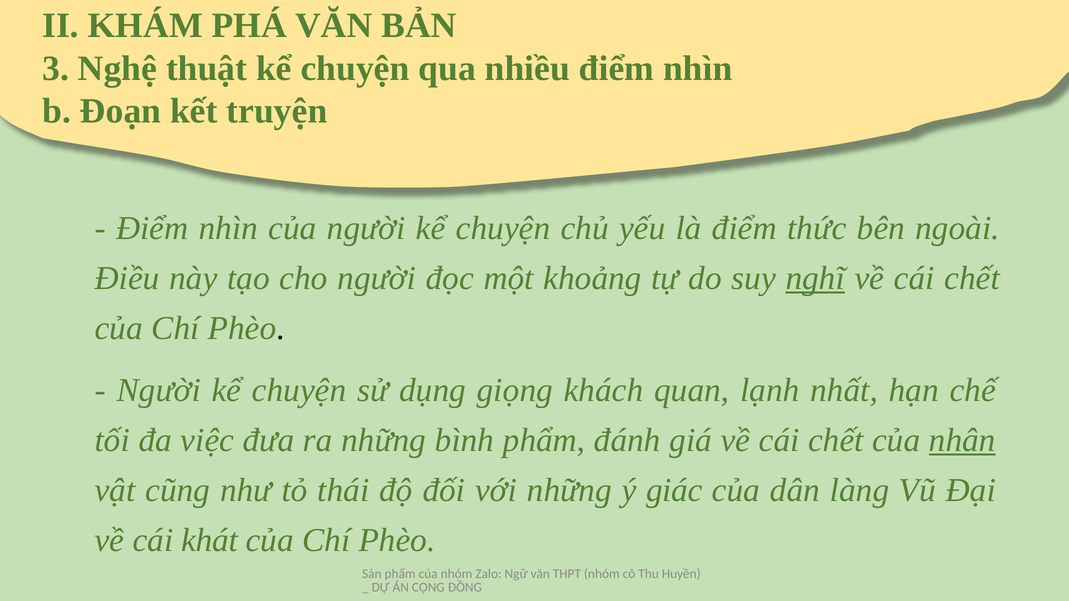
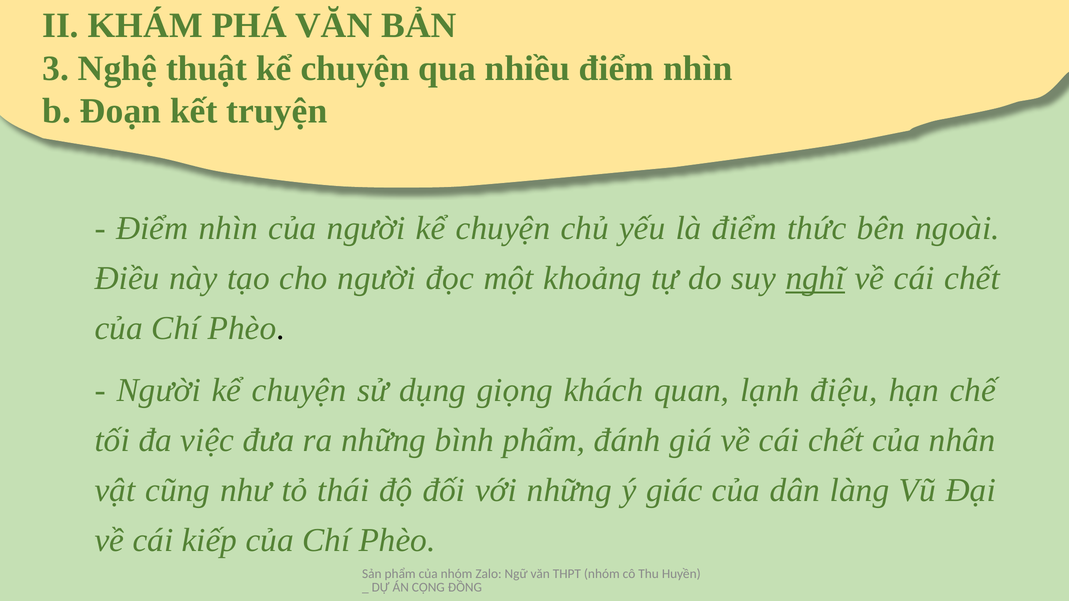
nhất: nhất -> điệu
nhân underline: present -> none
khát: khát -> kiếp
